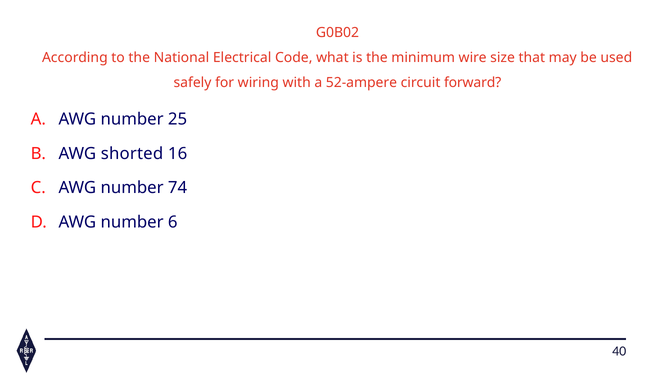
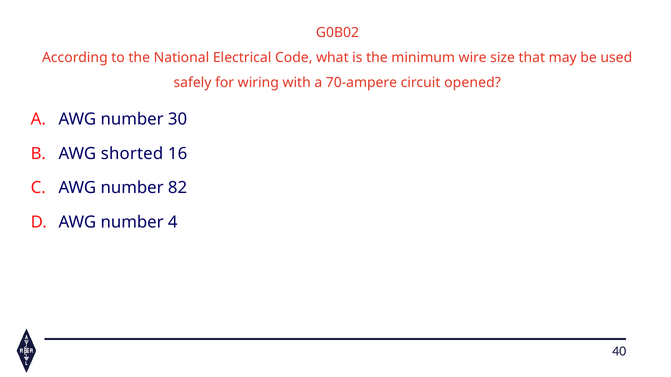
52-ampere: 52-ampere -> 70-ampere
forward: forward -> opened
25: 25 -> 30
74: 74 -> 82
6: 6 -> 4
